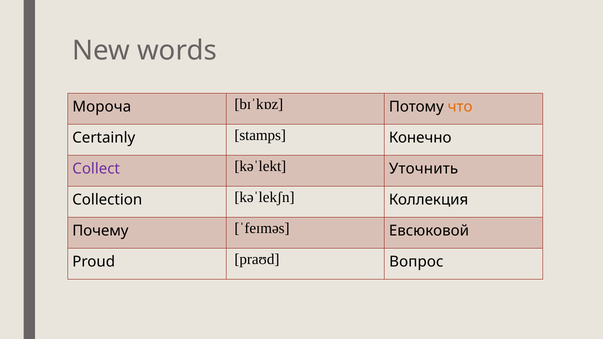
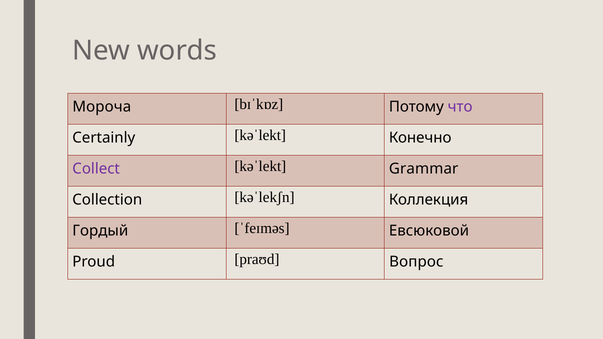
что colour: orange -> purple
Certainly stamps: stamps -> kəˈlekt
Уточнить: Уточнить -> Grammar
Почему: Почему -> Гордый
